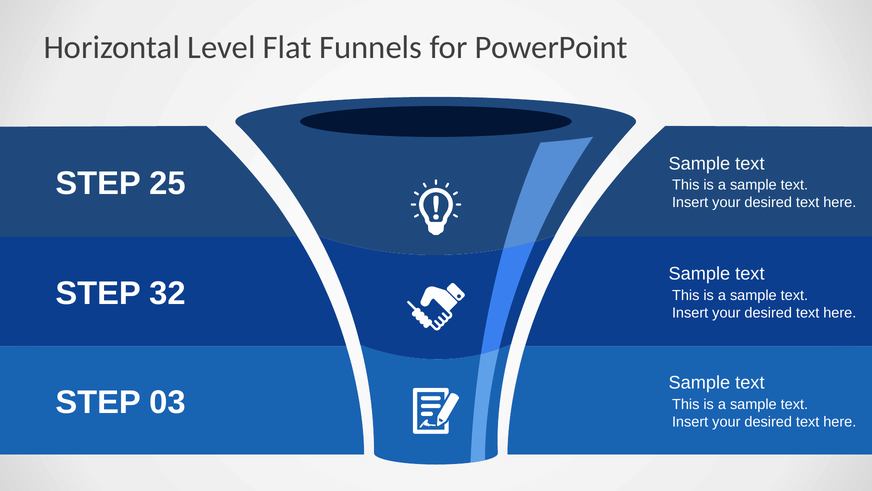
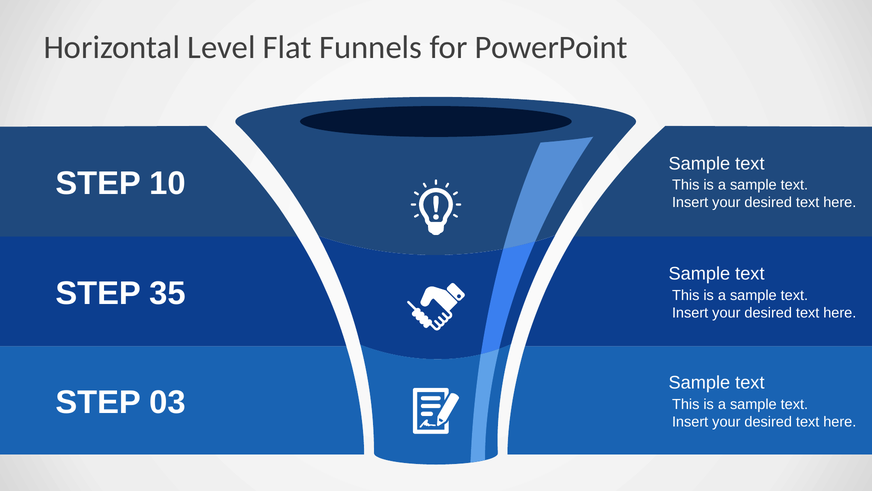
25: 25 -> 10
32: 32 -> 35
